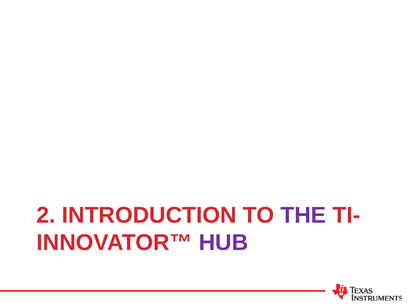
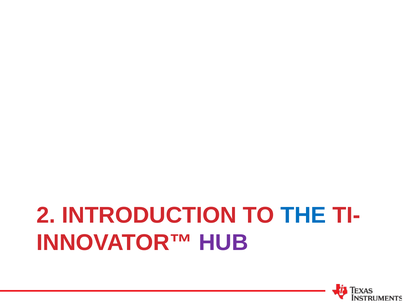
THE colour: purple -> blue
